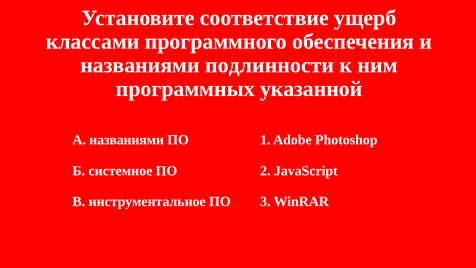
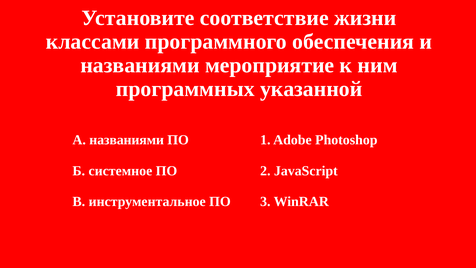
ущерб: ущерб -> жизни
подлинности: подлинности -> мероприятие
